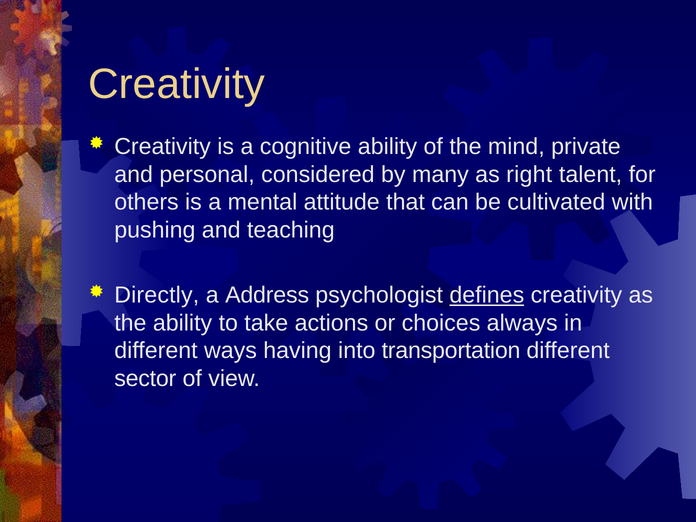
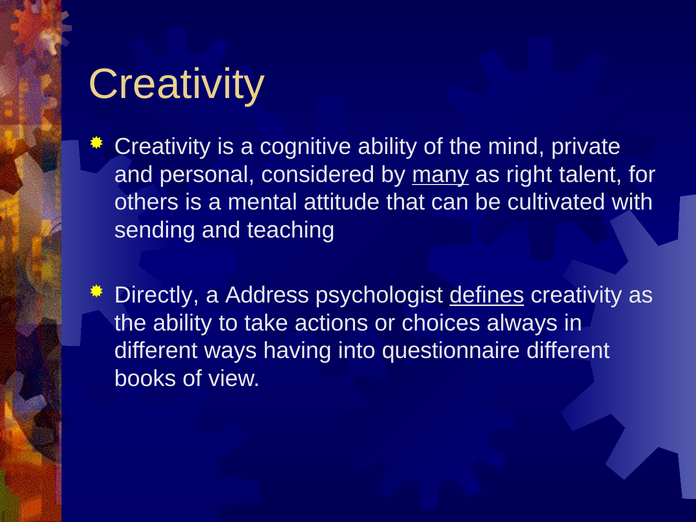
many underline: none -> present
pushing: pushing -> sending
transportation: transportation -> questionnaire
sector: sector -> books
